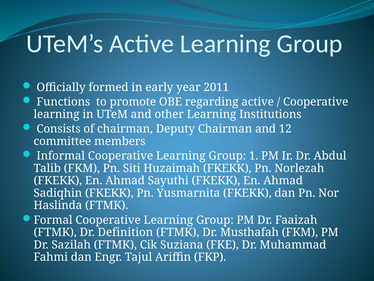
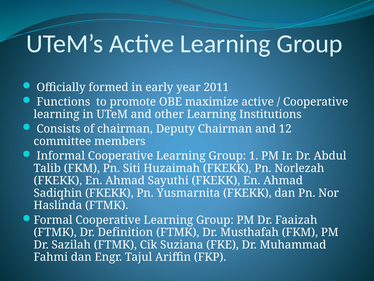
regarding: regarding -> maximize
